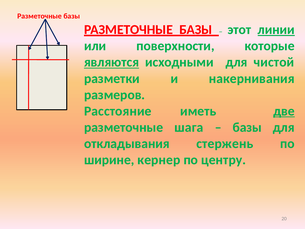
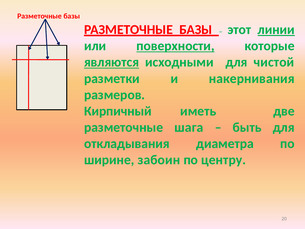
поверхности underline: none -> present
Расстояние: Расстояние -> Кирпичный
две underline: present -> none
базы at (247, 127): базы -> быть
стержень: стержень -> диаметра
кернер: кернер -> забоин
